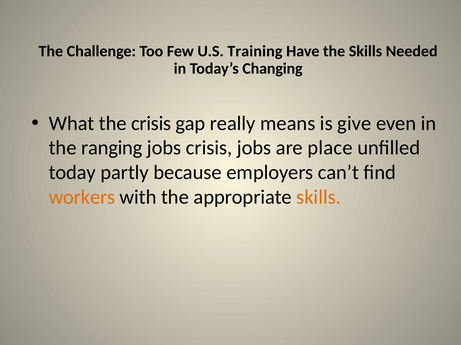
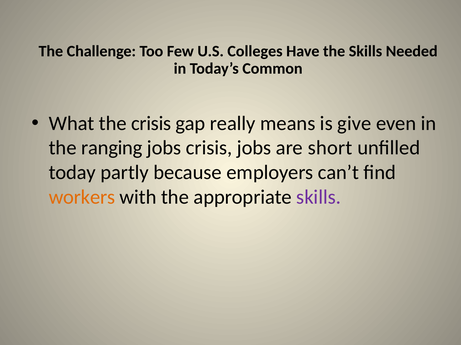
Training: Training -> Colleges
Changing: Changing -> Common
place: place -> short
skills at (319, 197) colour: orange -> purple
